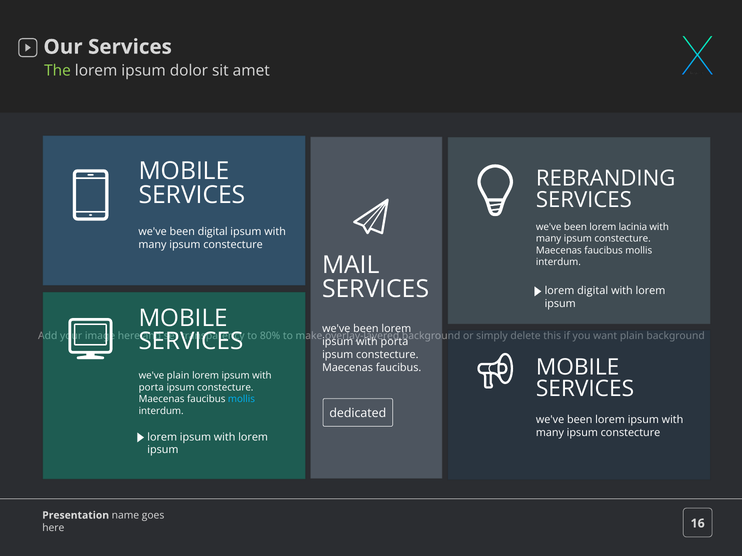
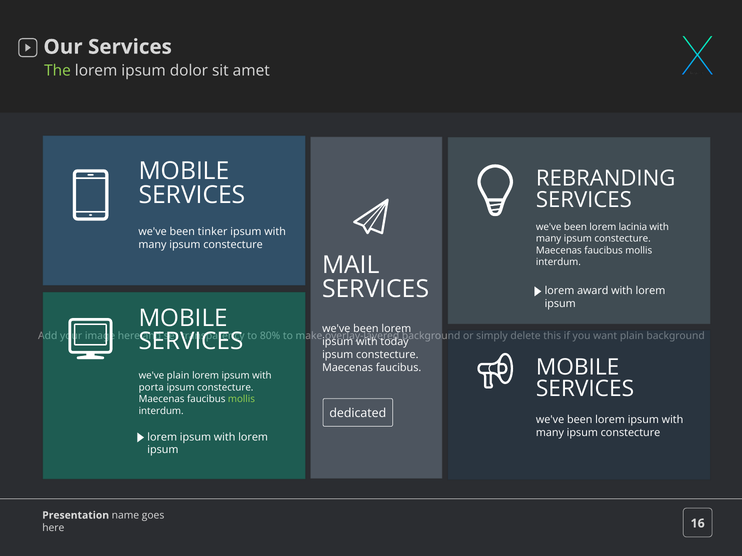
been digital: digital -> tinker
lorem digital: digital -> award
porta at (394, 342): porta -> today
mollis at (241, 399) colour: light blue -> light green
